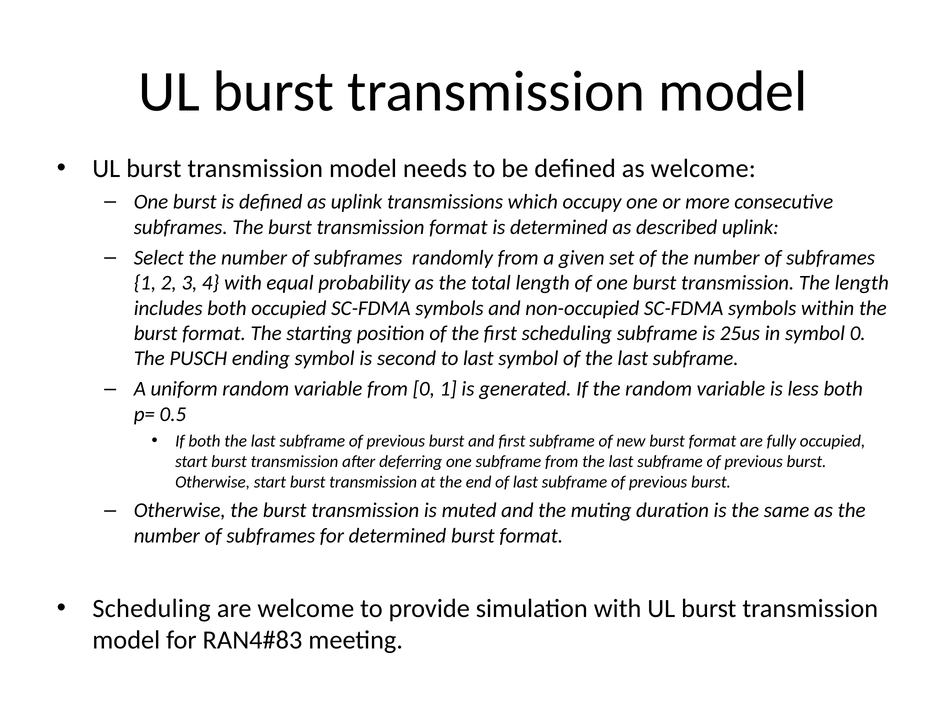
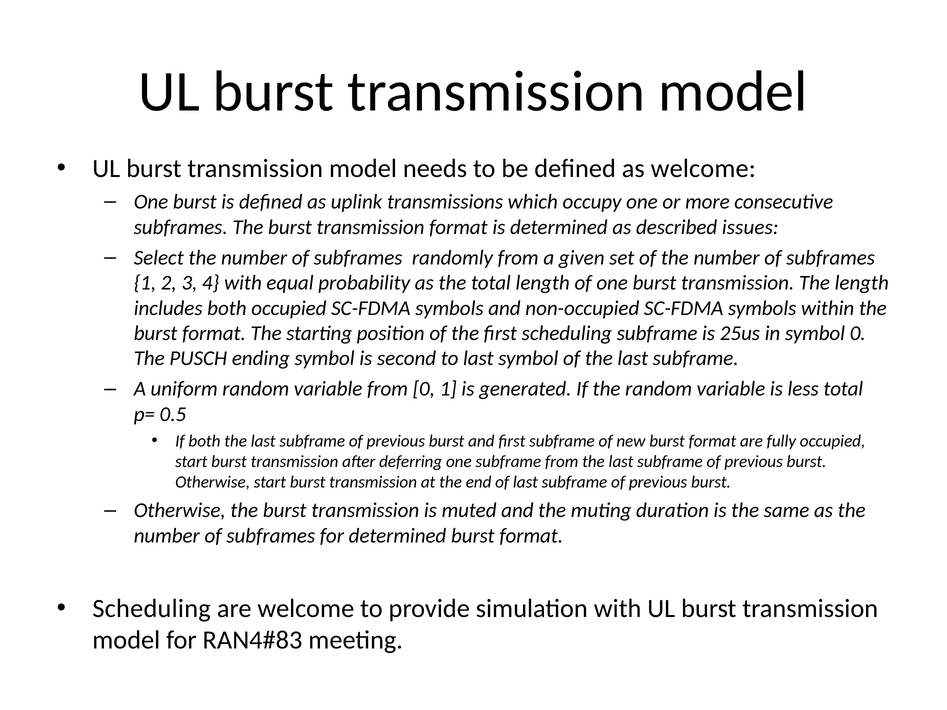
described uplink: uplink -> issues
less both: both -> total
